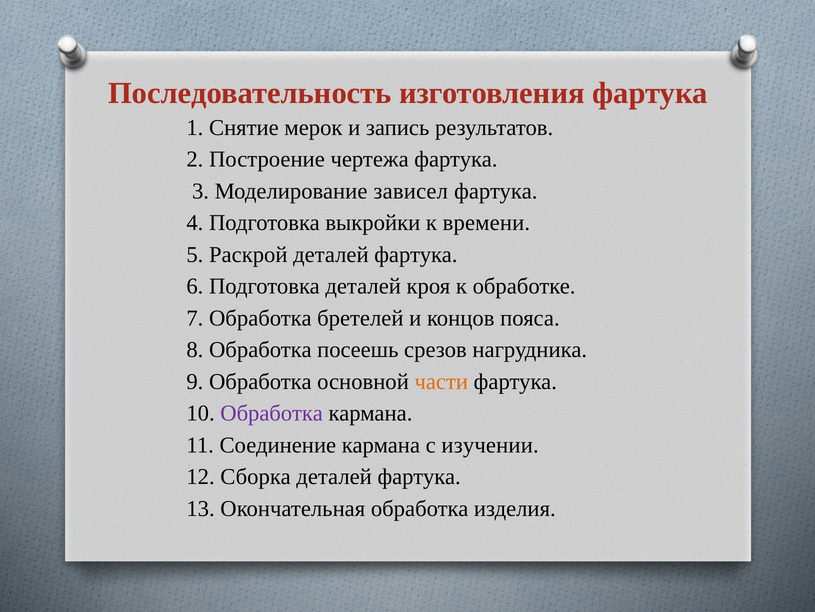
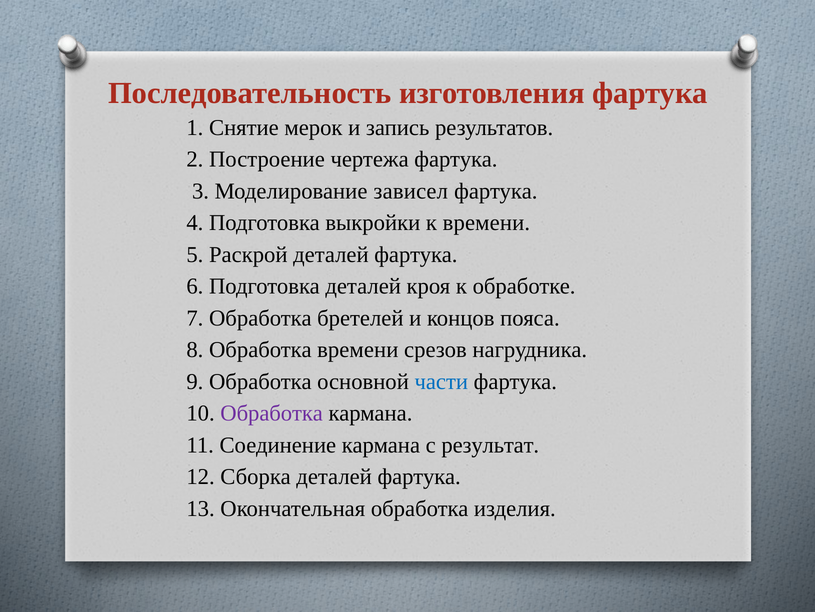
Обработка посеешь: посеешь -> времени
части colour: orange -> blue
изучении: изучении -> результат
